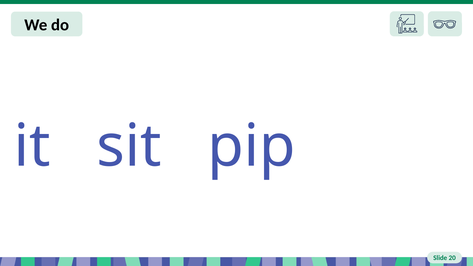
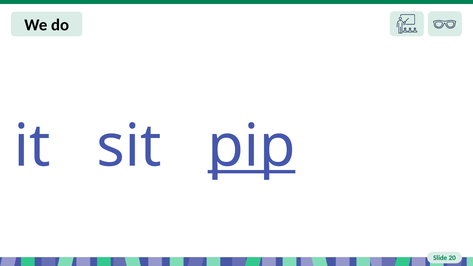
pip underline: none -> present
